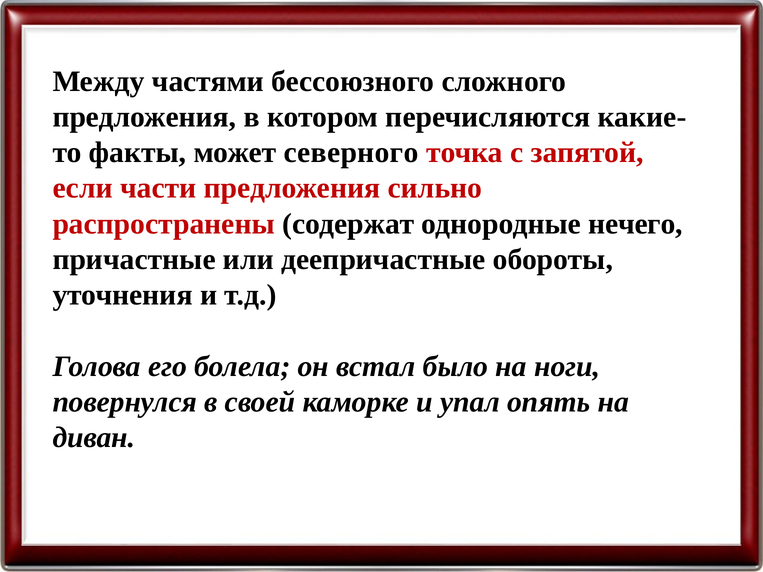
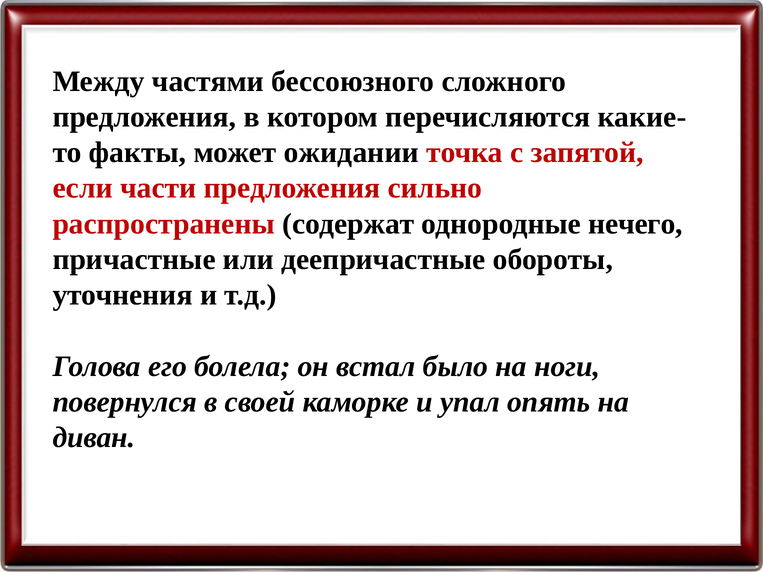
северного: северного -> ожидании
